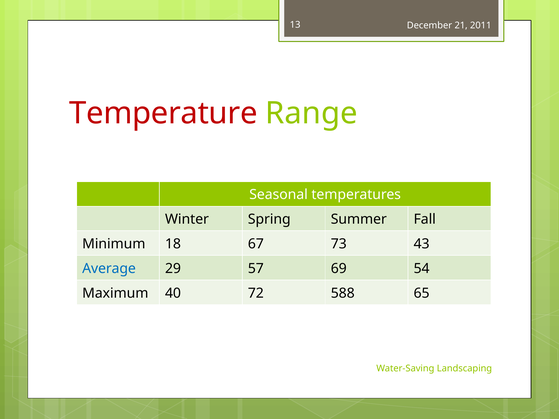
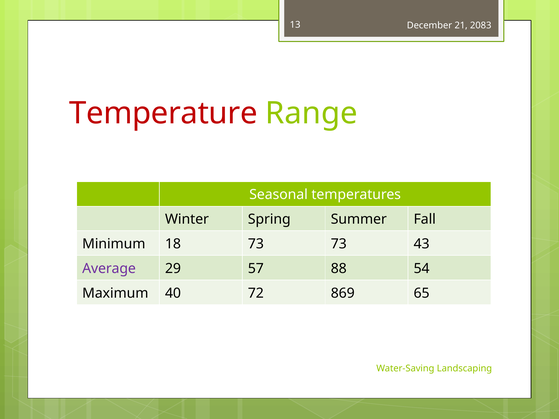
2011: 2011 -> 2083
18 67: 67 -> 73
Average colour: blue -> purple
69: 69 -> 88
588: 588 -> 869
